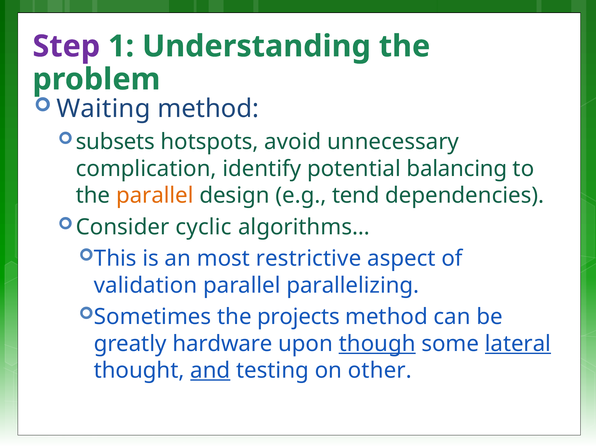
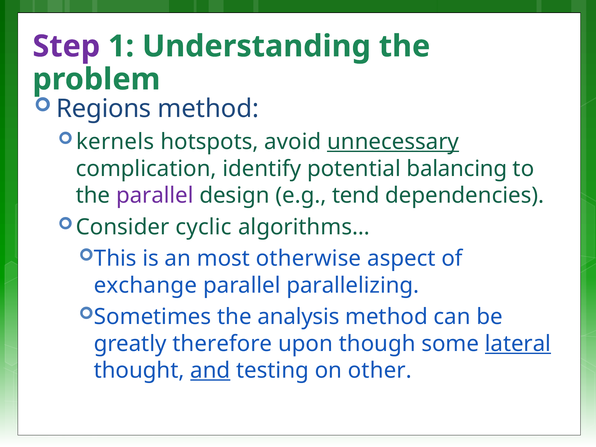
Waiting: Waiting -> Regions
subsets: subsets -> kernels
unnecessary underline: none -> present
parallel at (155, 195) colour: orange -> purple
restrictive: restrictive -> otherwise
validation: validation -> exchange
projects: projects -> analysis
hardware: hardware -> therefore
though underline: present -> none
